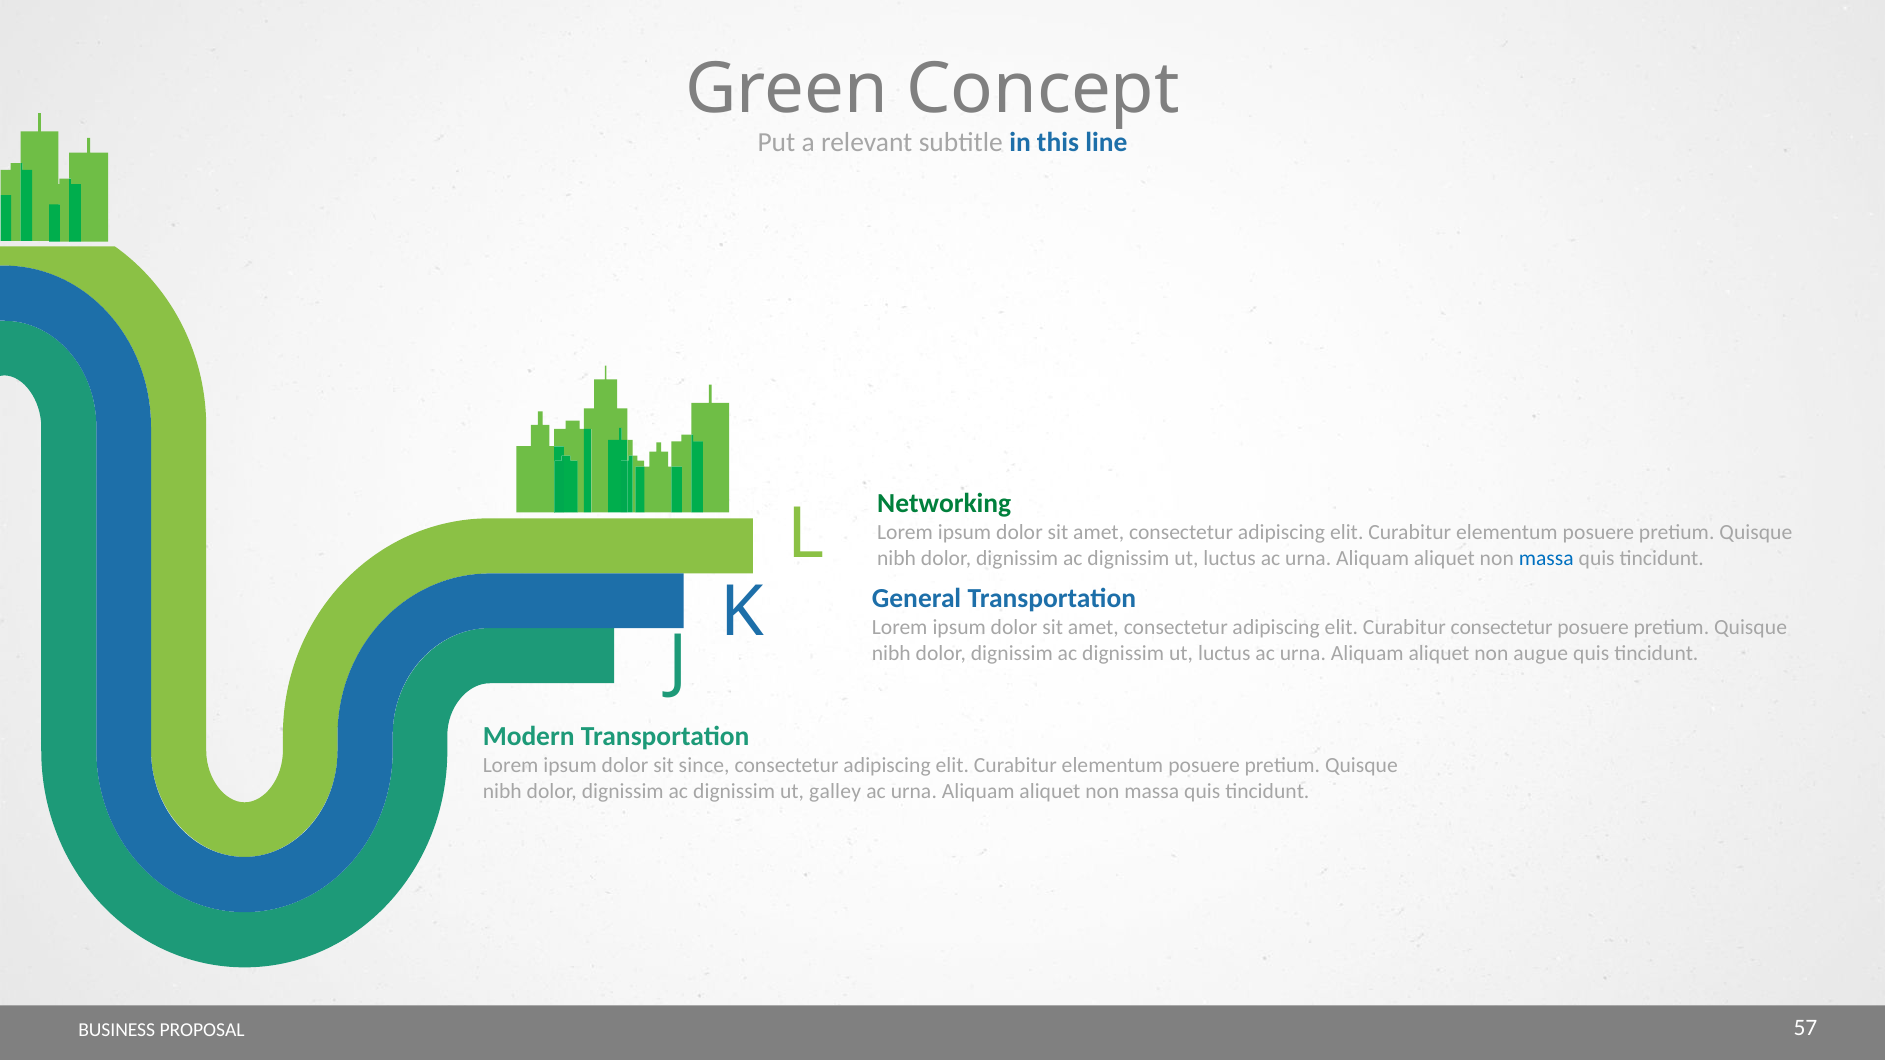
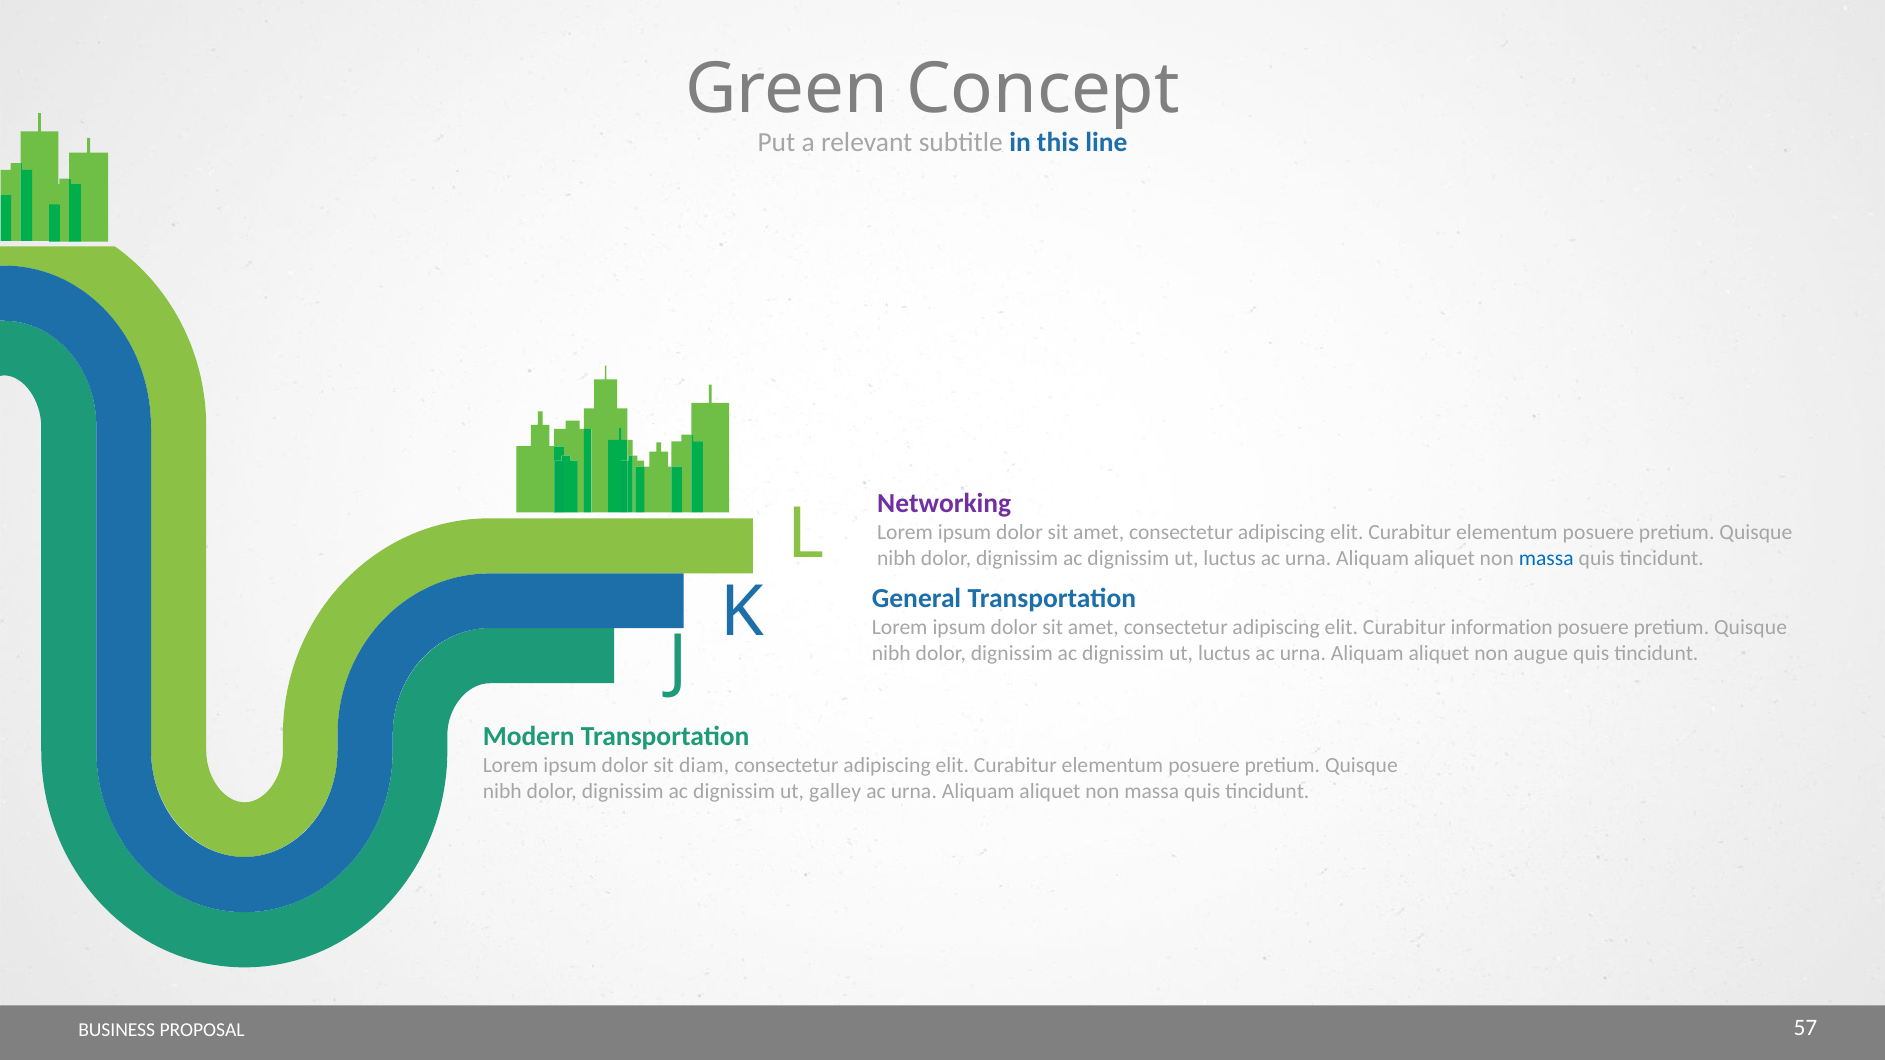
Networking colour: green -> purple
Curabitur consectetur: consectetur -> information
since: since -> diam
